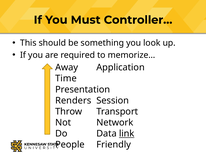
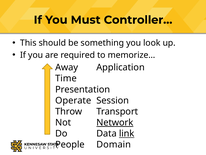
Renders: Renders -> Operate
Network underline: none -> present
Friendly: Friendly -> Domain
